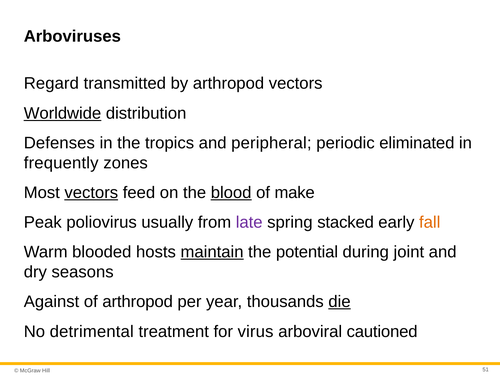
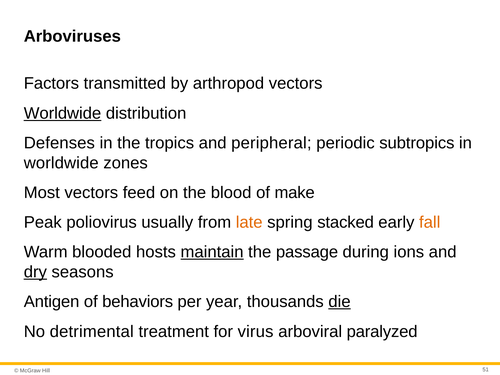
Regard: Regard -> Factors
eliminated: eliminated -> subtropics
frequently at (61, 163): frequently -> worldwide
vectors at (91, 193) underline: present -> none
blood underline: present -> none
late colour: purple -> orange
potential: potential -> passage
joint: joint -> ions
dry underline: none -> present
Against: Against -> Antigen
of arthropod: arthropod -> behaviors
cautioned: cautioned -> paralyzed
